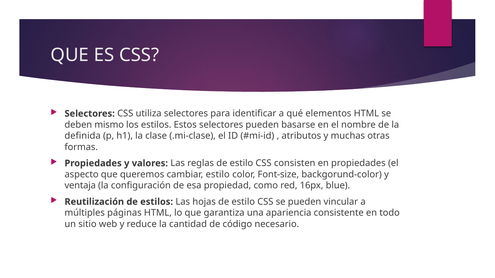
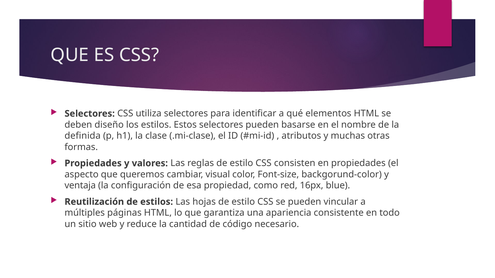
mismo: mismo -> diseño
cambiar estilo: estilo -> visual
